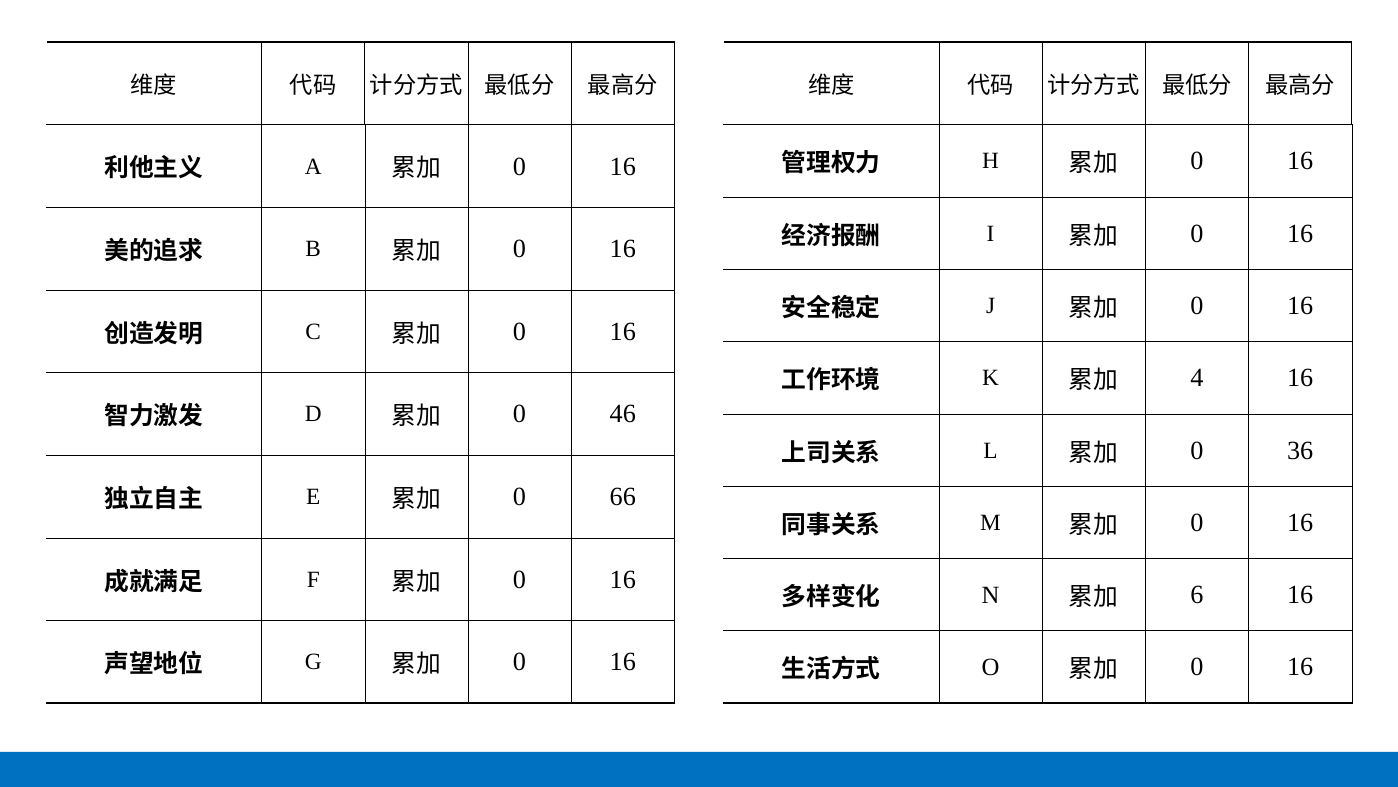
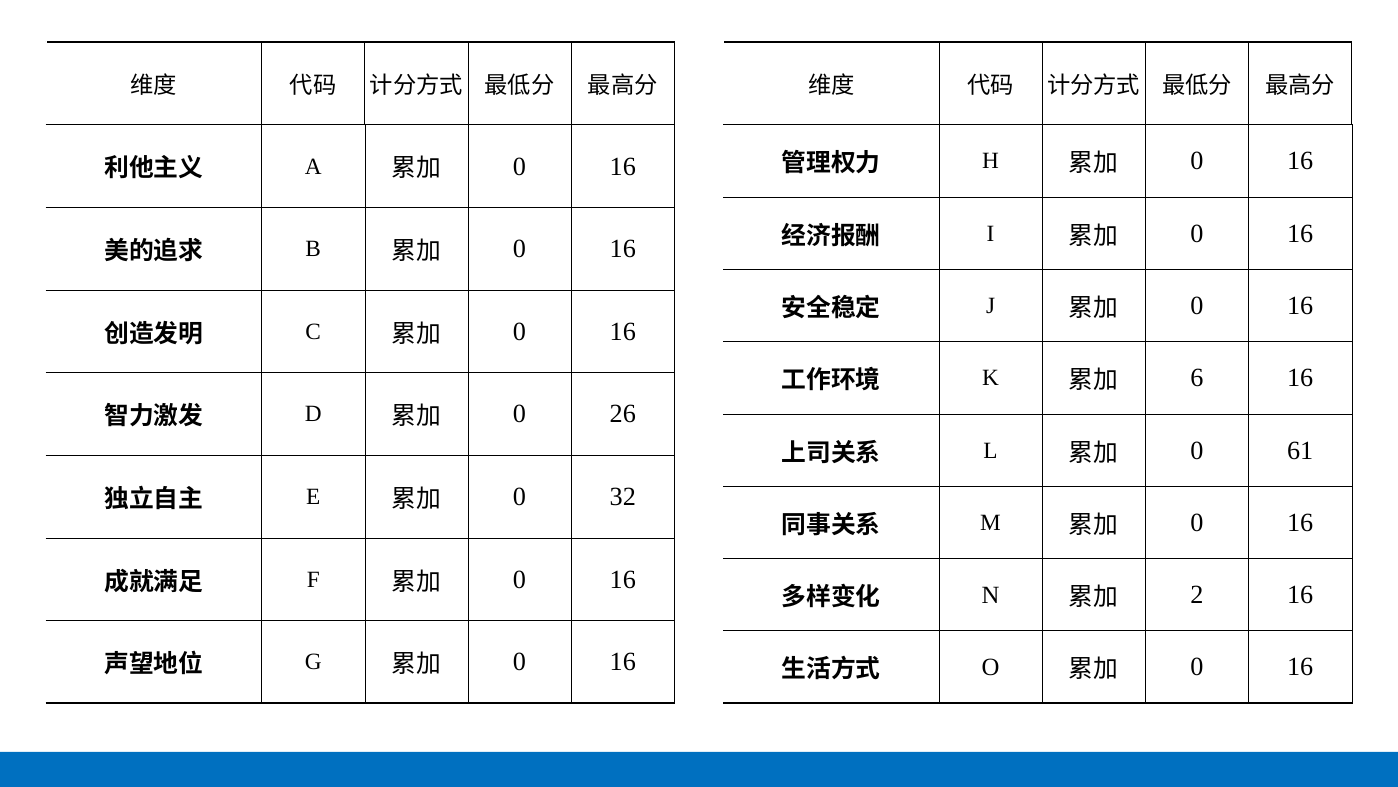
4: 4 -> 6
46: 46 -> 26
36: 36 -> 61
66: 66 -> 32
6: 6 -> 2
